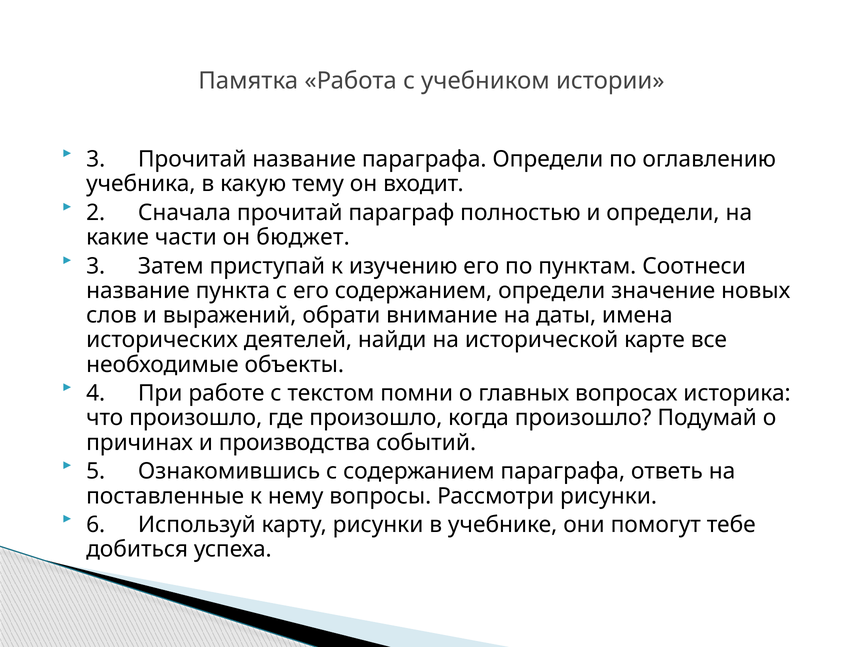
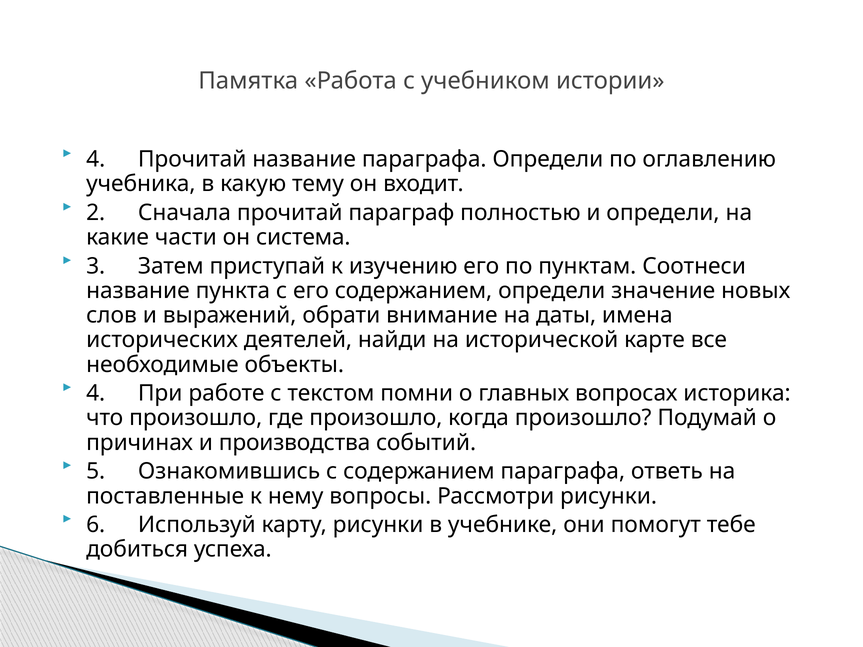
3 at (96, 159): 3 -> 4
бюджет: бюджет -> система
